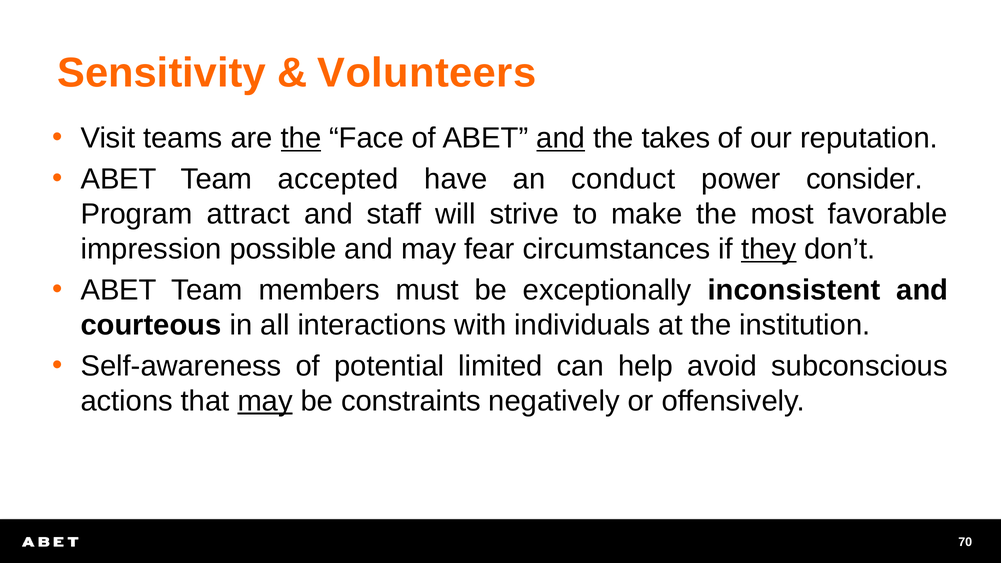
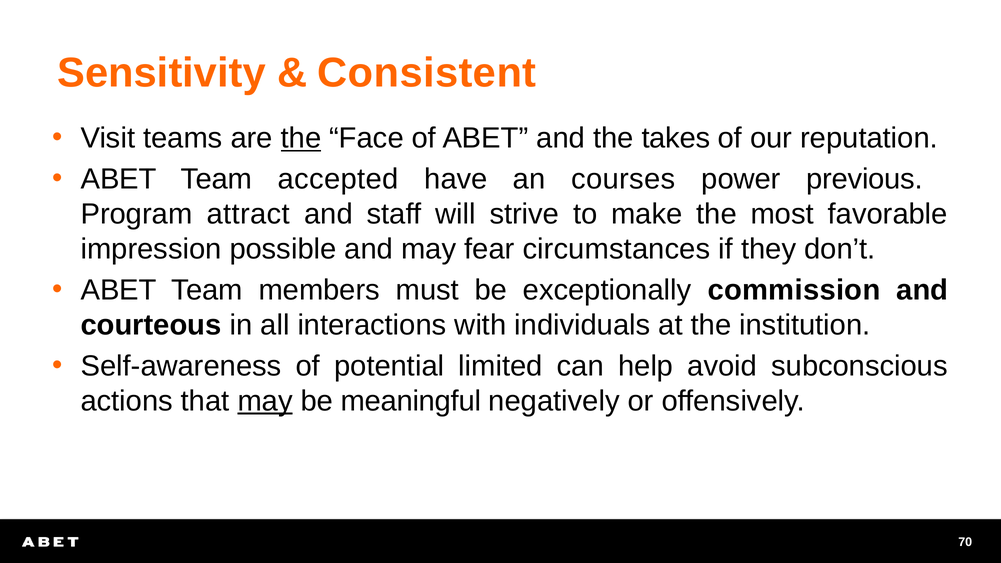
Volunteers: Volunteers -> Consistent
and at (561, 138) underline: present -> none
conduct: conduct -> courses
consider: consider -> previous
they underline: present -> none
inconsistent: inconsistent -> commission
constraints: constraints -> meaningful
